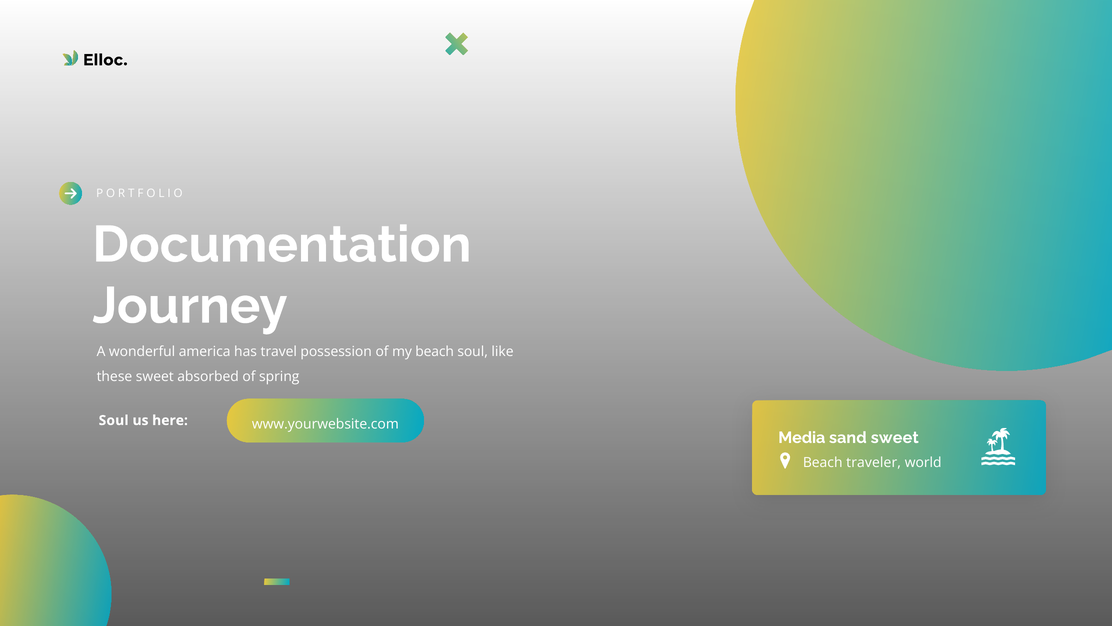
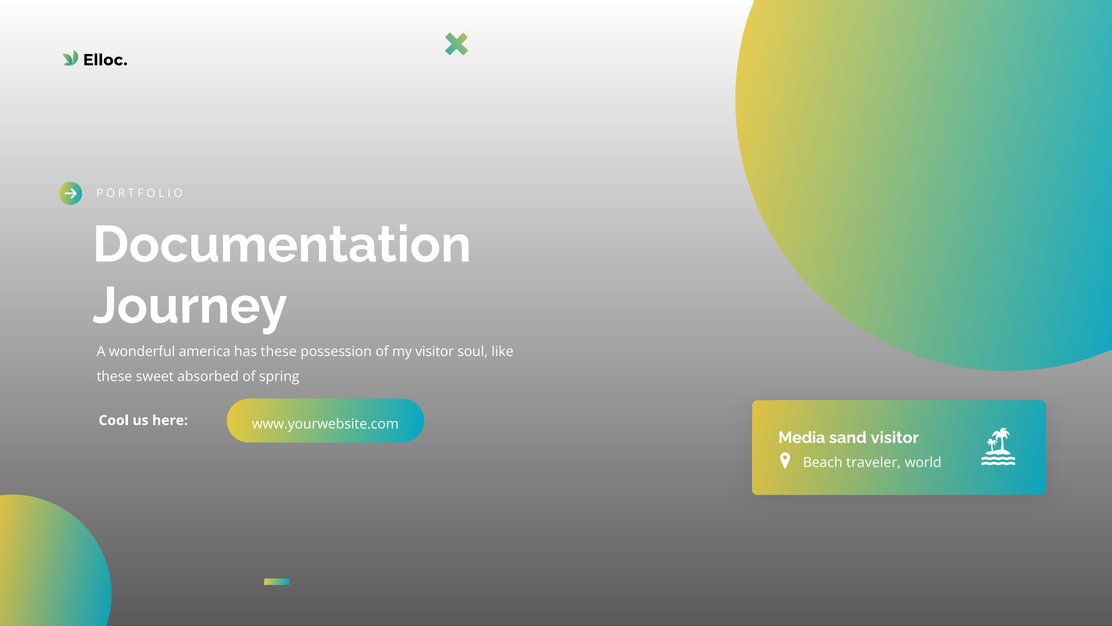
has travel: travel -> these
my beach: beach -> visitor
Soul at (114, 420): Soul -> Cool
sand sweet: sweet -> visitor
